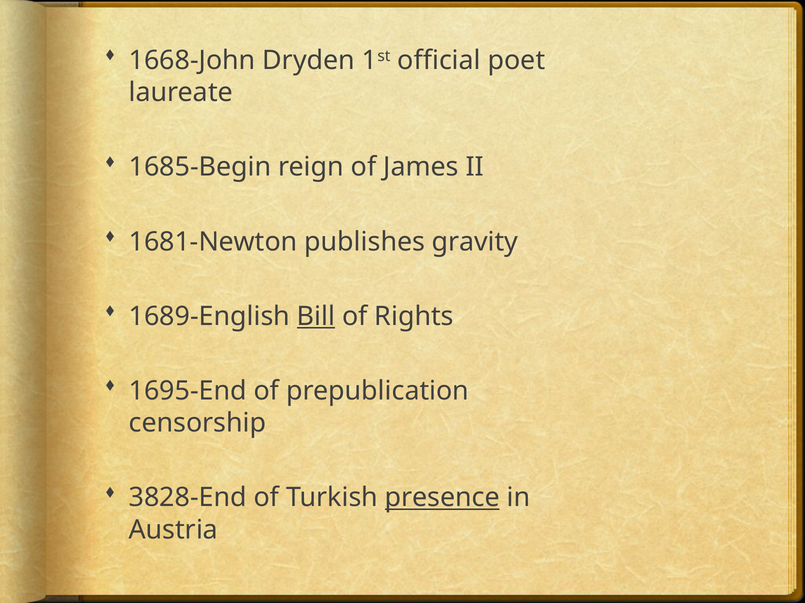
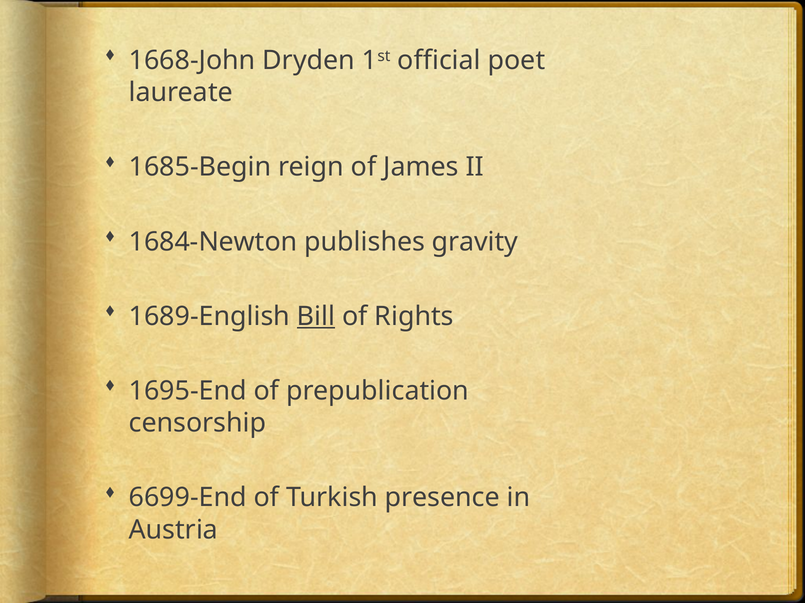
1681-Newton: 1681-Newton -> 1684-Newton
3828-End: 3828-End -> 6699-End
presence underline: present -> none
